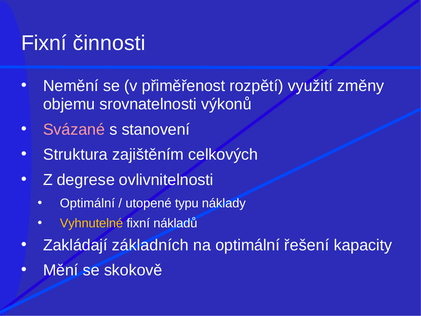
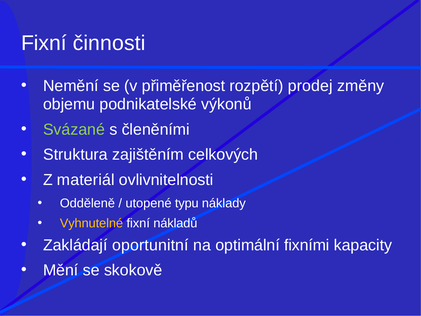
využití: využití -> prodej
srovnatelnosti: srovnatelnosti -> podnikatelské
Svázané colour: pink -> light green
stanovení: stanovení -> členěními
degrese: degrese -> materiál
Optimální at (87, 203): Optimální -> Odděleně
základních: základních -> oportunitní
řešení: řešení -> fixními
